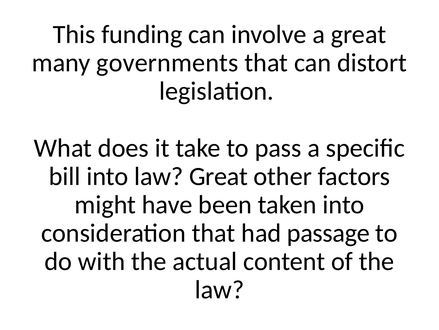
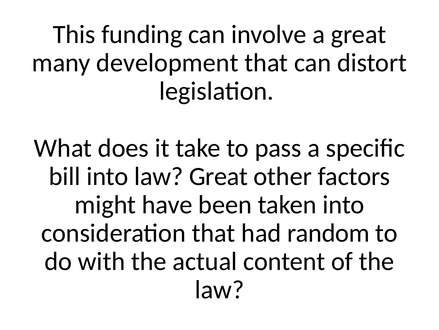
governments: governments -> development
passage: passage -> random
